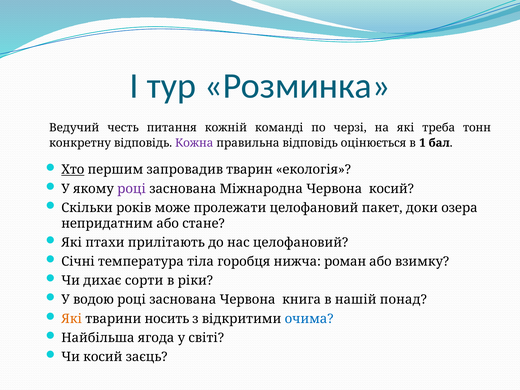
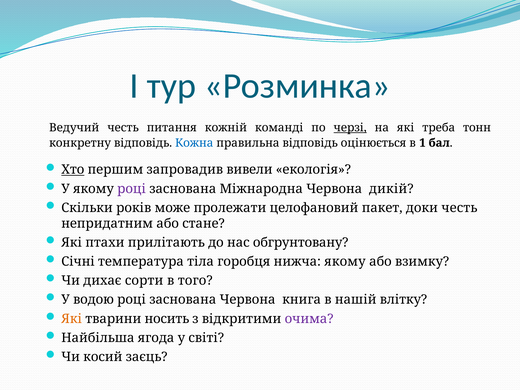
черзі underline: none -> present
Кожна colour: purple -> blue
тварин: тварин -> вивели
Червона косий: косий -> дикій
доки озера: озера -> честь
нас целофановий: целофановий -> обгрунтовану
нижча роман: роман -> якому
ріки: ріки -> того
понад: понад -> влітку
очима colour: blue -> purple
